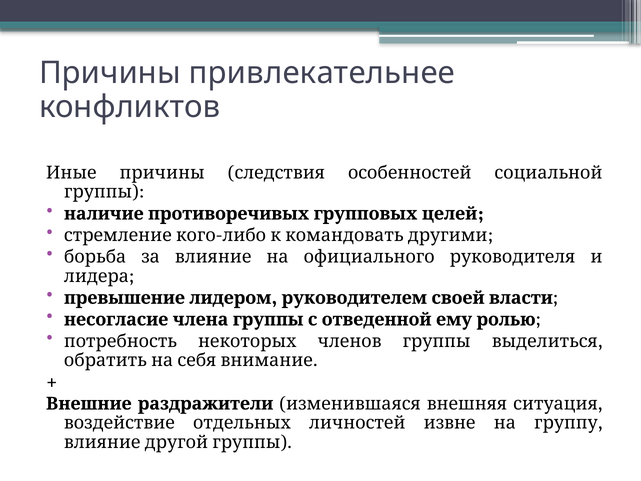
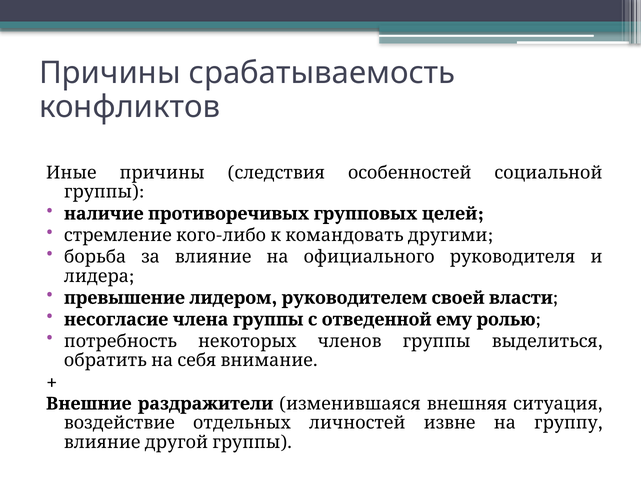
привлекательнее: привлекательнее -> срабатываемость
